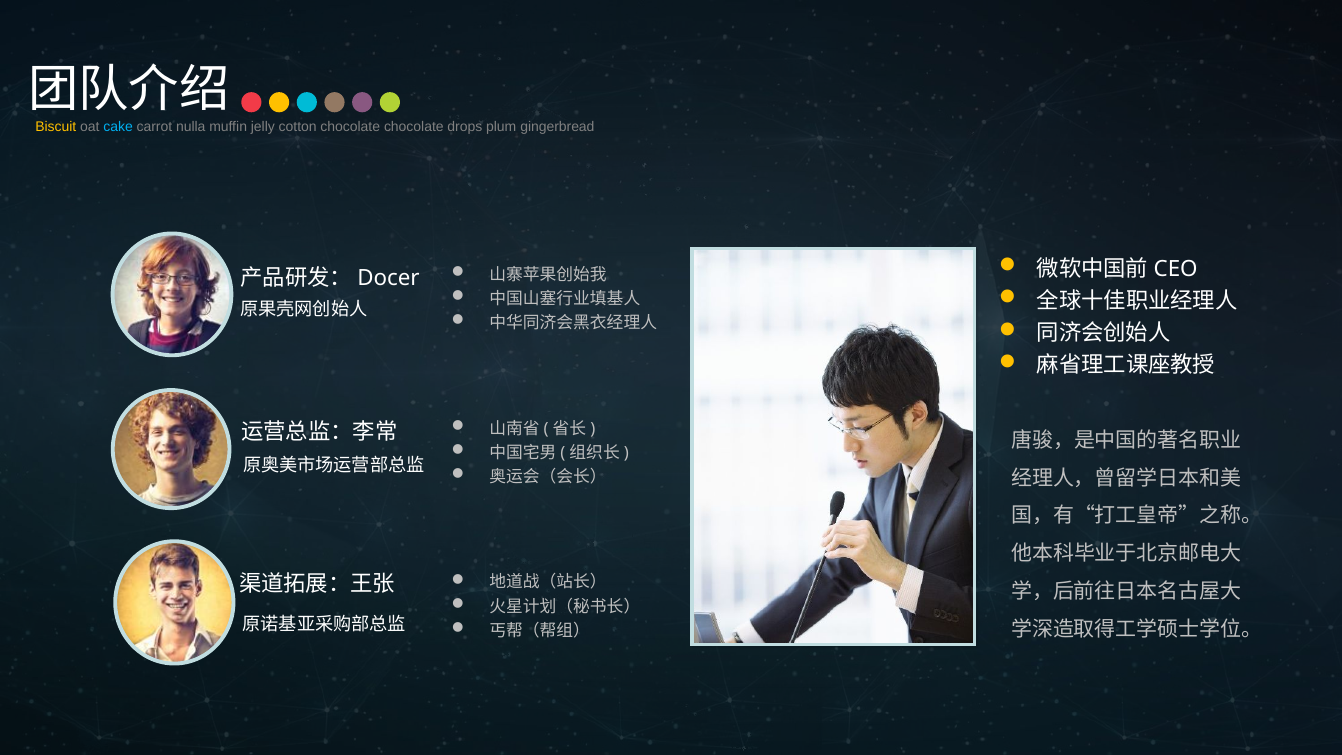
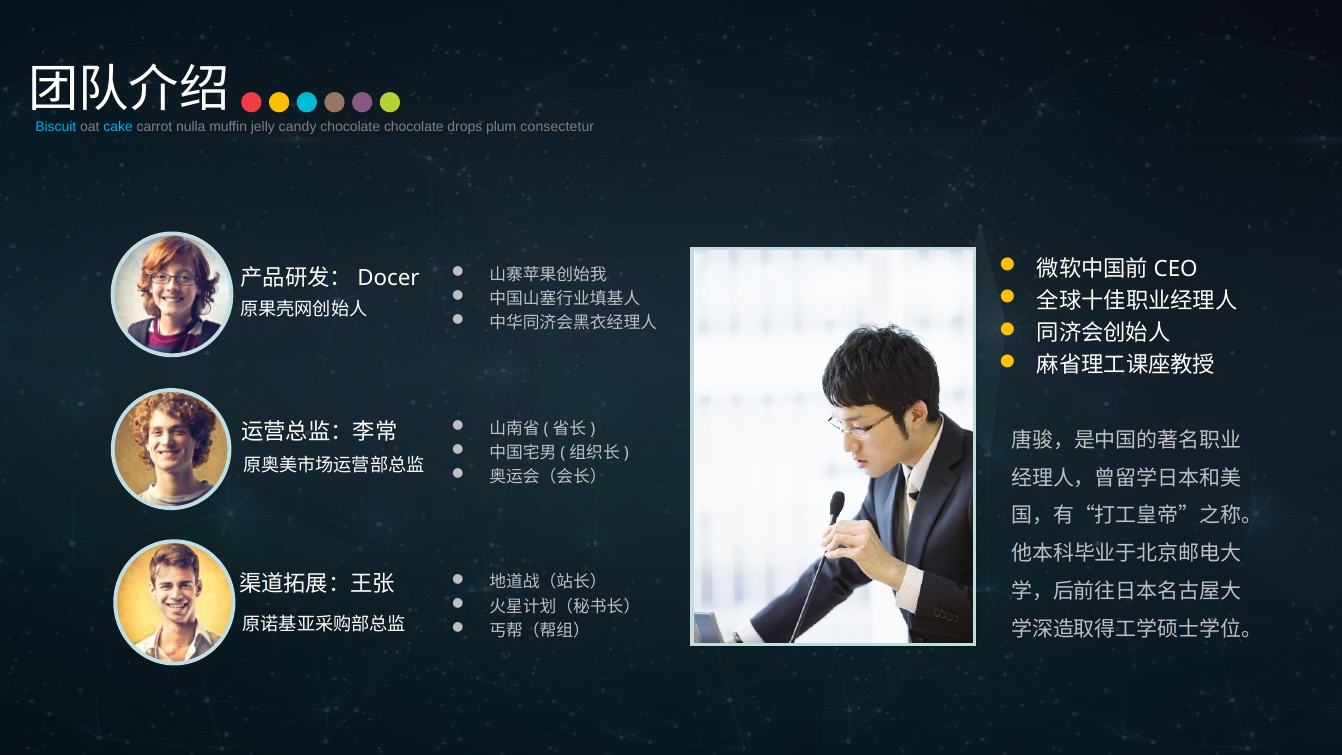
Biscuit colour: yellow -> light blue
cotton: cotton -> candy
gingerbread: gingerbread -> consectetur
